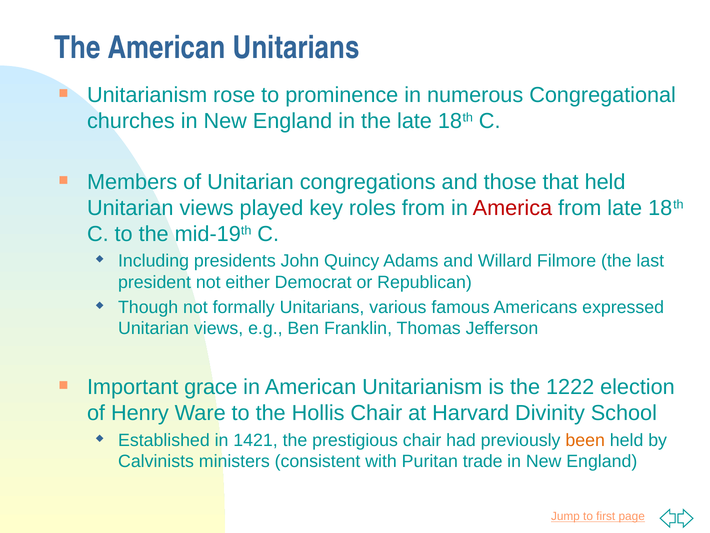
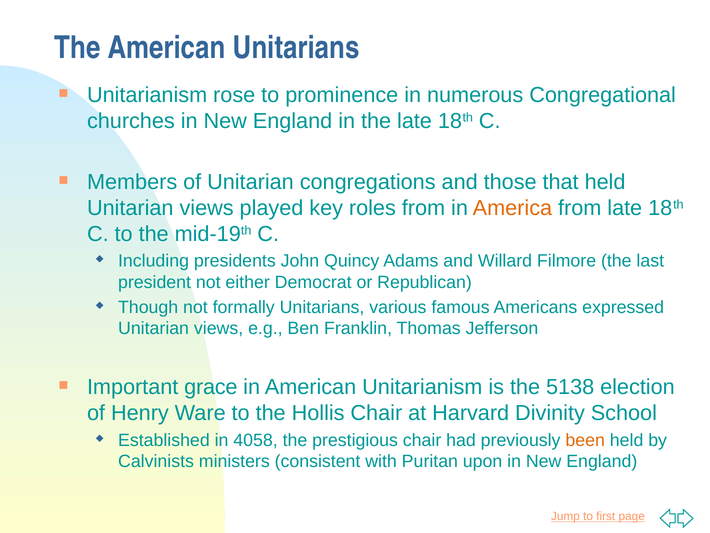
America colour: red -> orange
1222: 1222 -> 5138
1421: 1421 -> 4058
trade: trade -> upon
